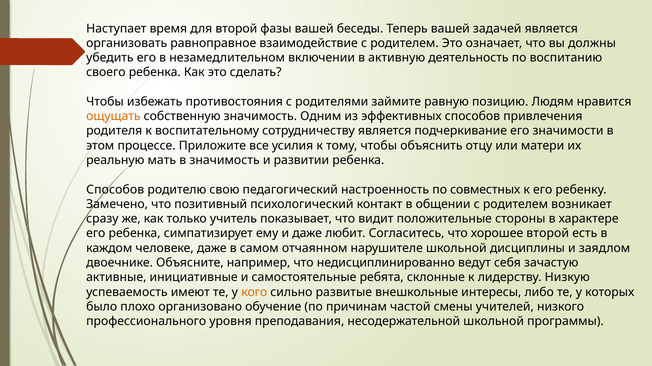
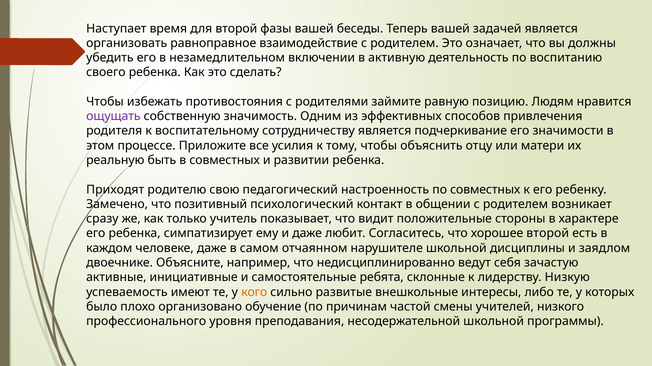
ощущать colour: orange -> purple
мать: мать -> быть
в значимость: значимость -> совместных
Способов at (115, 190): Способов -> Приходят
